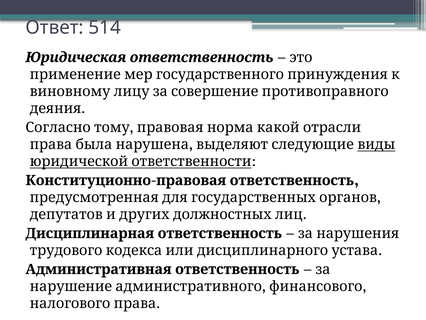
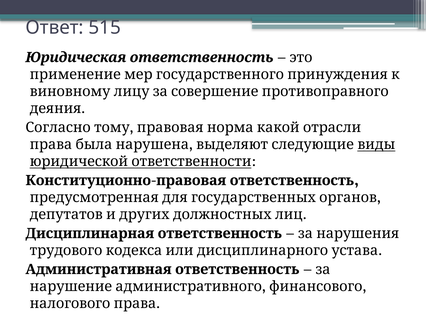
514: 514 -> 515
